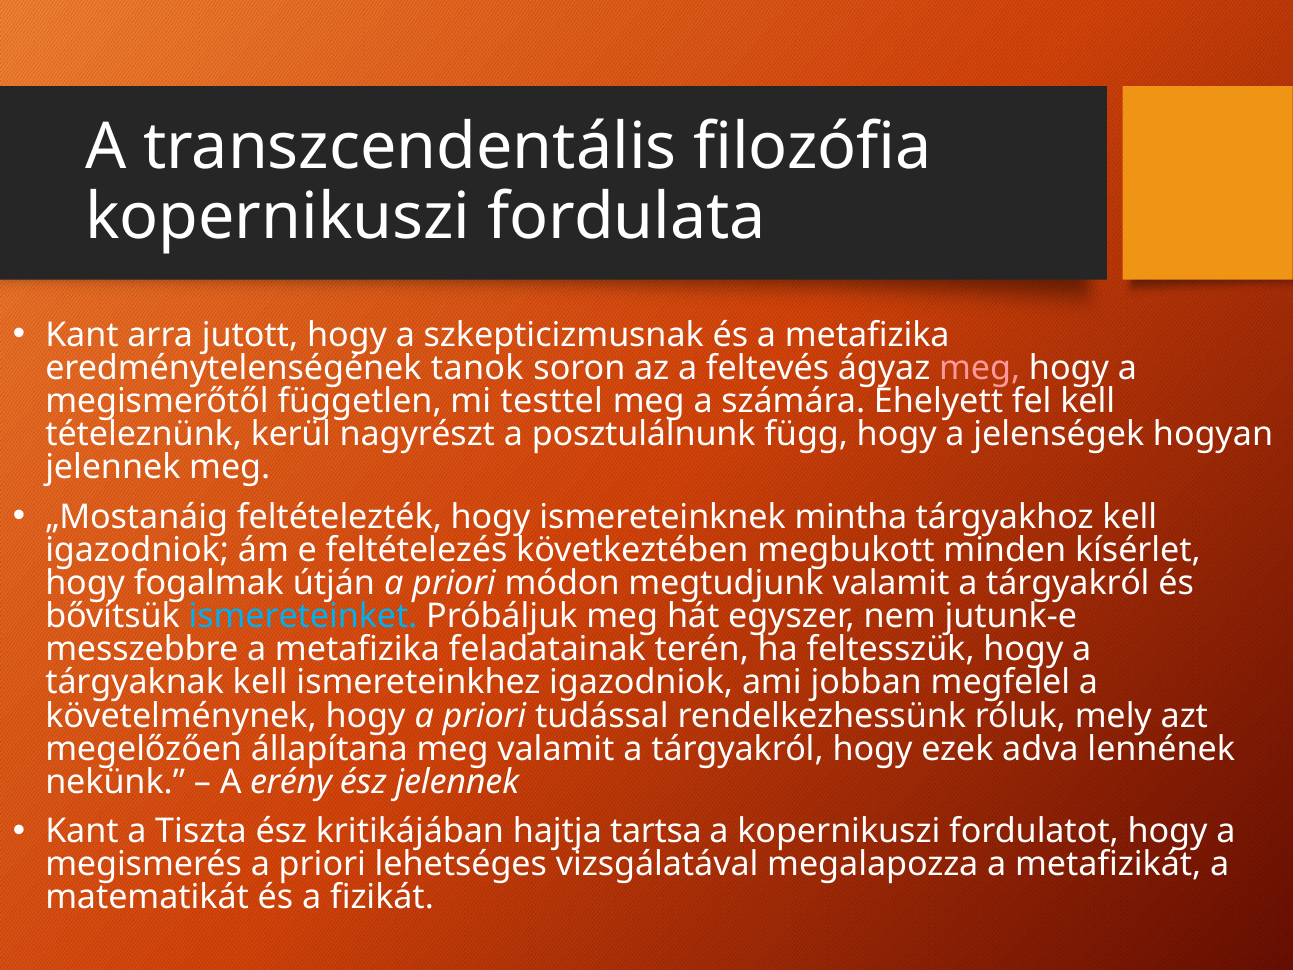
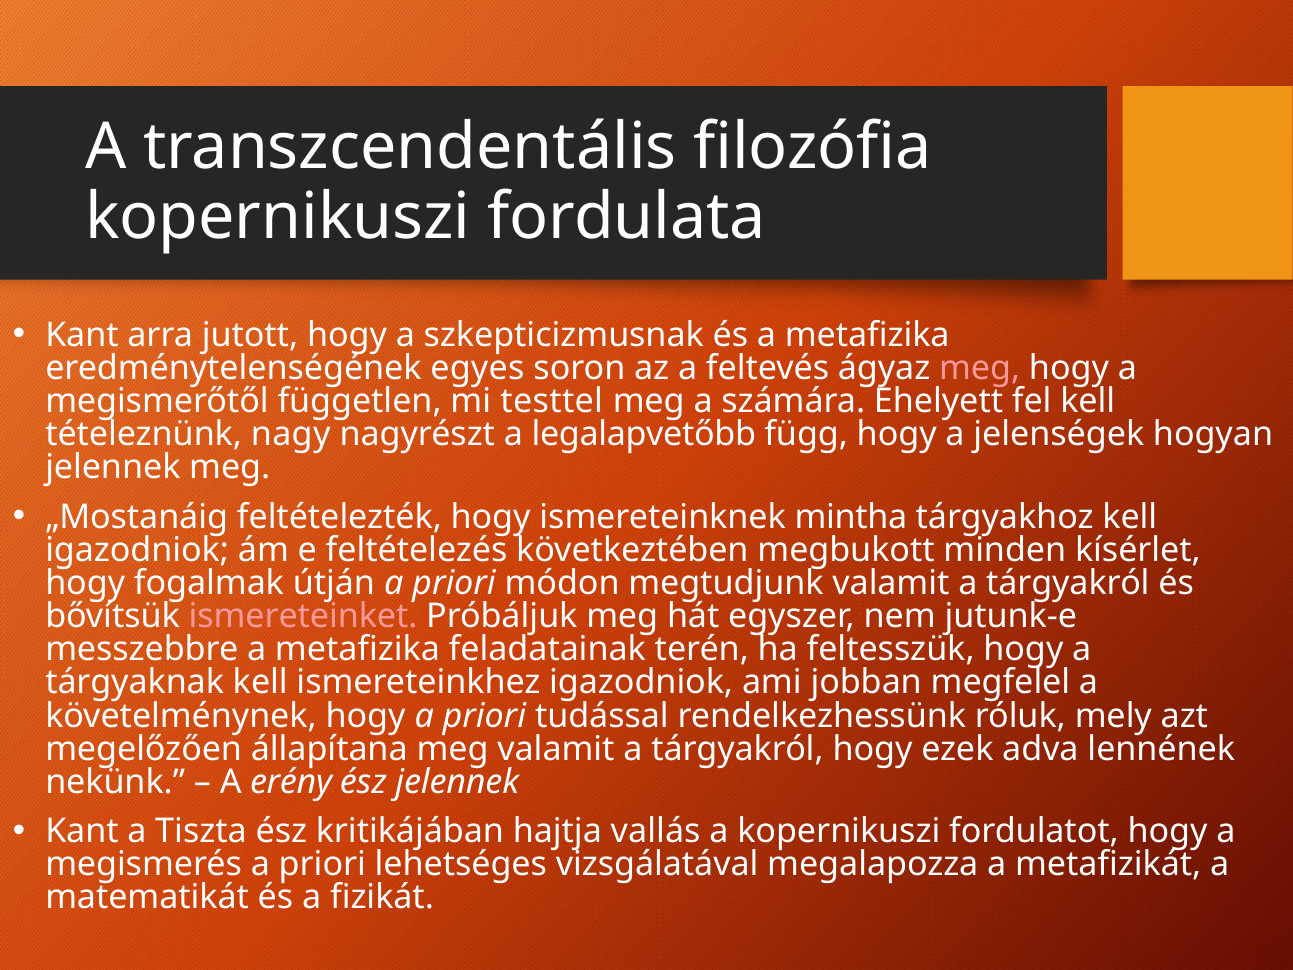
tanok: tanok -> egyes
kerül: kerül -> nagy
posztulálnunk: posztulálnunk -> legalapvetőbb
ismereteinket colour: light blue -> pink
tartsa: tartsa -> vallás
